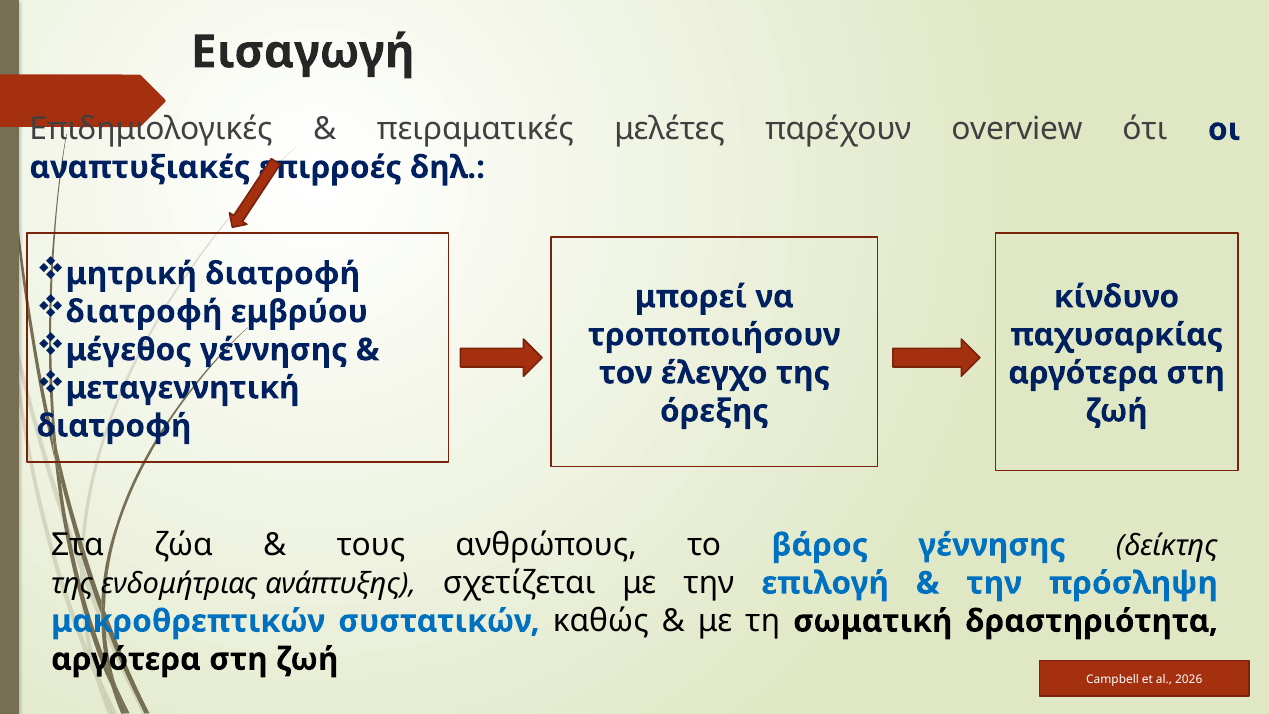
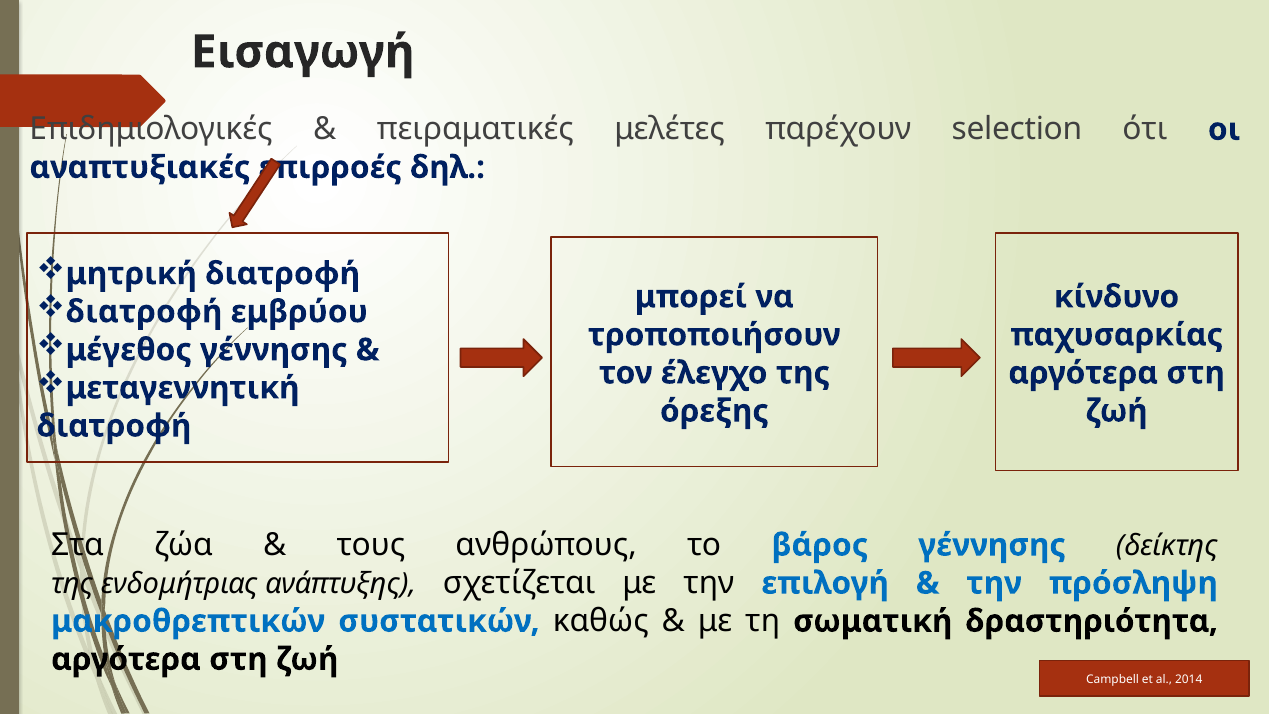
overview: overview -> selection
2026: 2026 -> 2014
